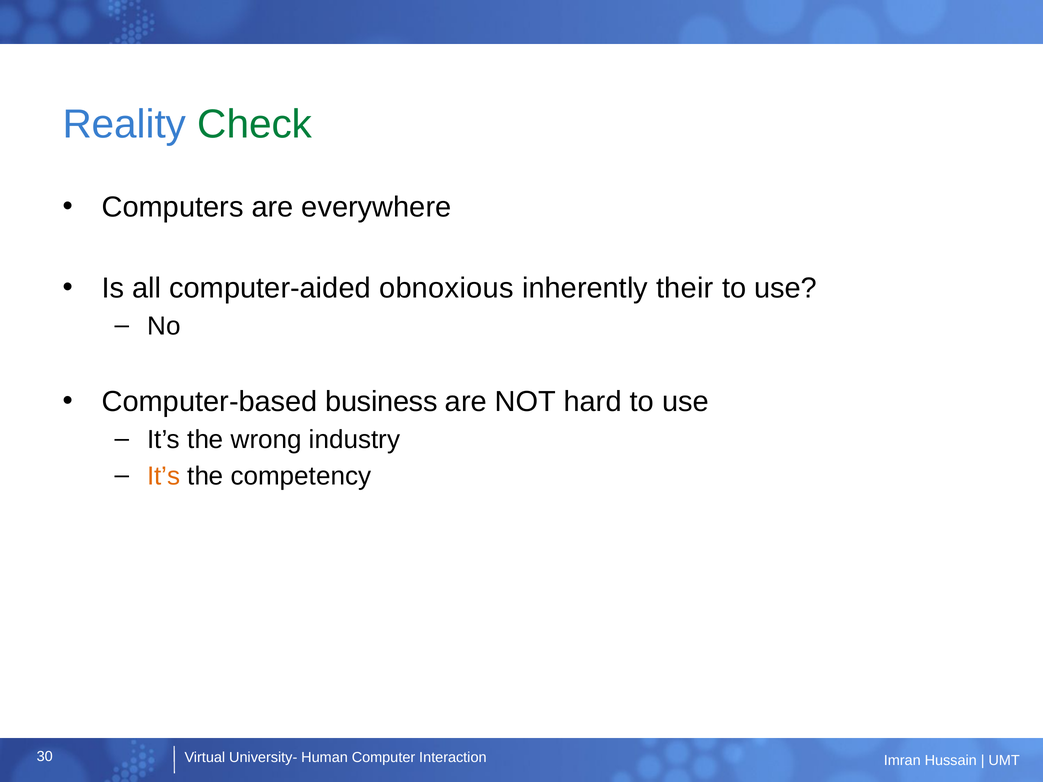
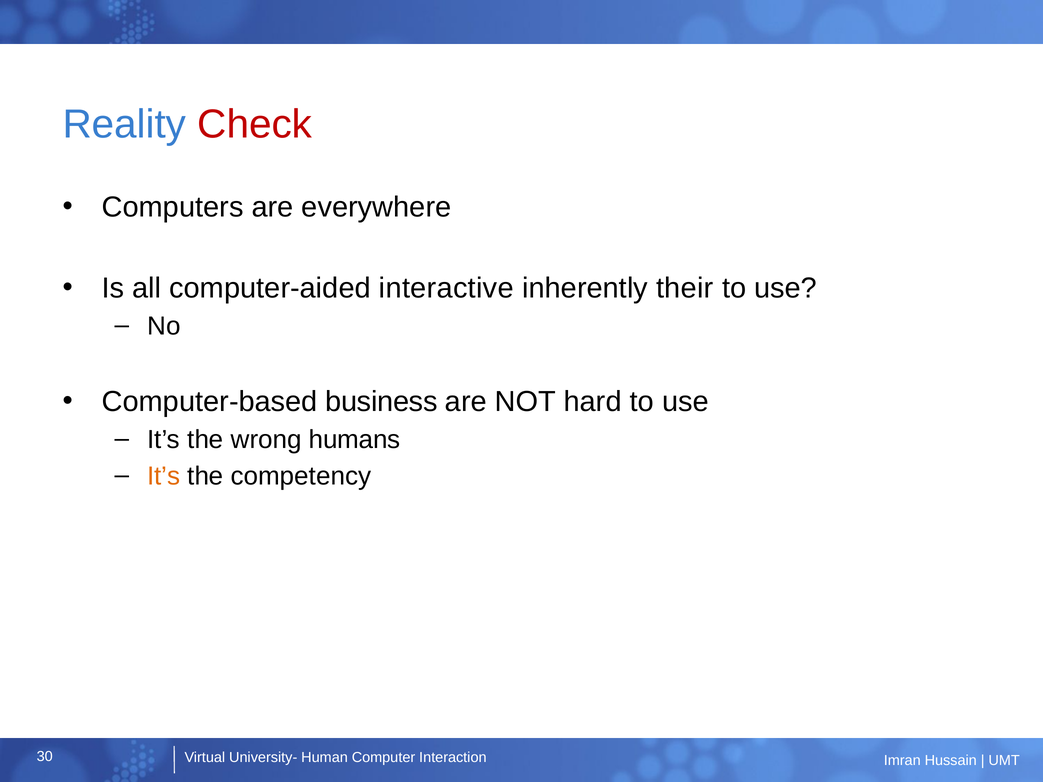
Check colour: green -> red
obnoxious: obnoxious -> interactive
industry: industry -> humans
